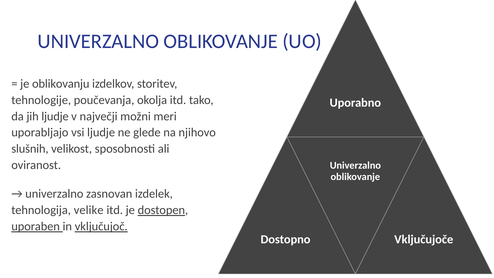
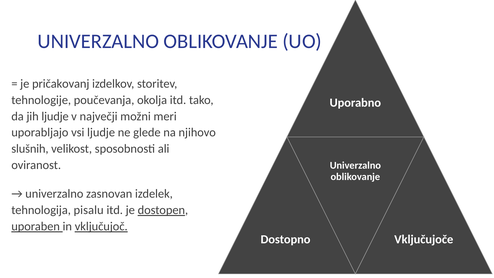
oblikovanju: oblikovanju -> pričakovanj
velike: velike -> pisalu
